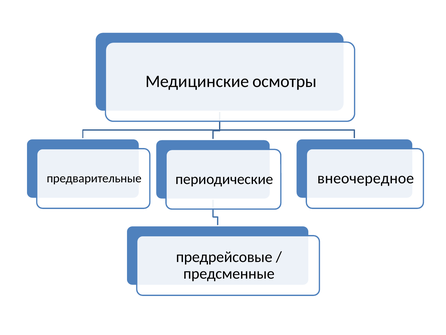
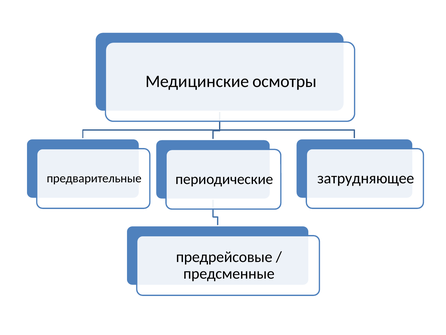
внеочередное: внеочередное -> затрудняющее
